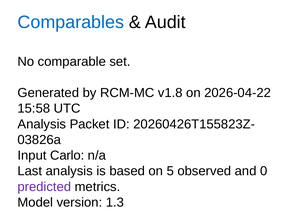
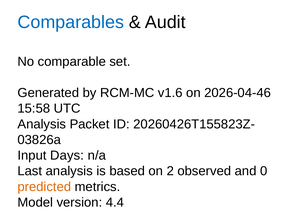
v1.8: v1.8 -> v1.6
2026-04-22: 2026-04-22 -> 2026-04-46
Carlo: Carlo -> Days
5: 5 -> 2
predicted colour: purple -> orange
1.3: 1.3 -> 4.4
